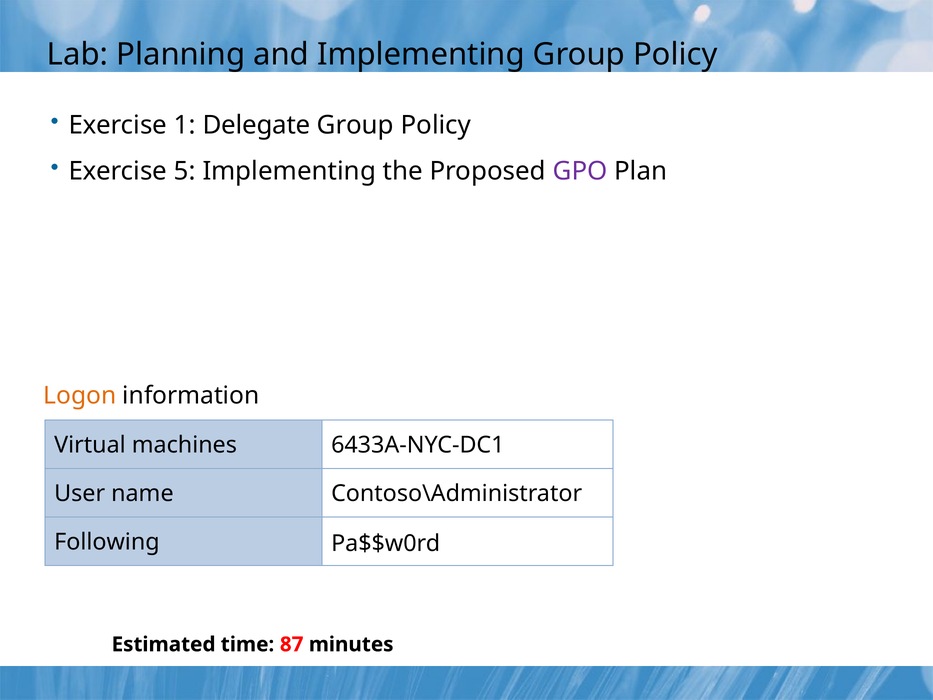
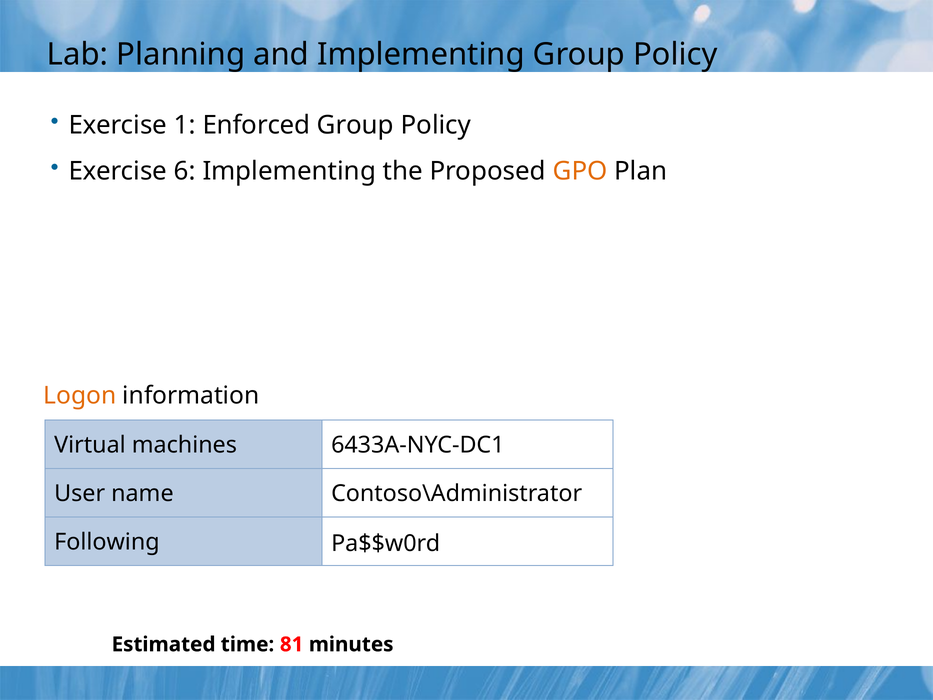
Delegate: Delegate -> Enforced
5: 5 -> 6
GPO colour: purple -> orange
87: 87 -> 81
